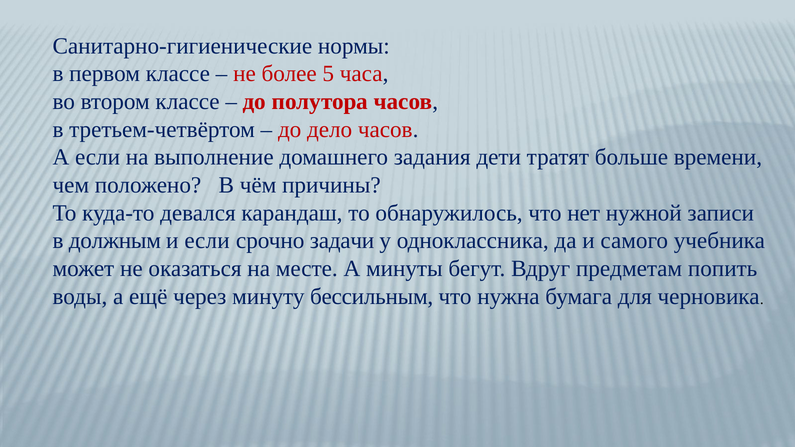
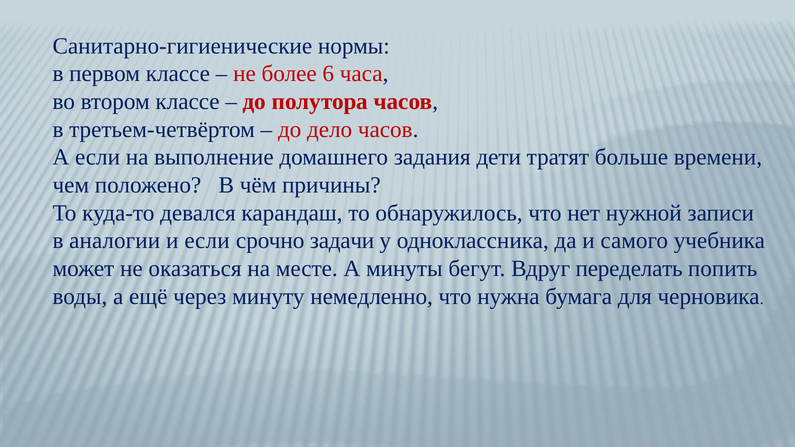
5: 5 -> 6
должным: должным -> аналогии
предметам: предметам -> переделать
бессильным: бессильным -> немедленно
